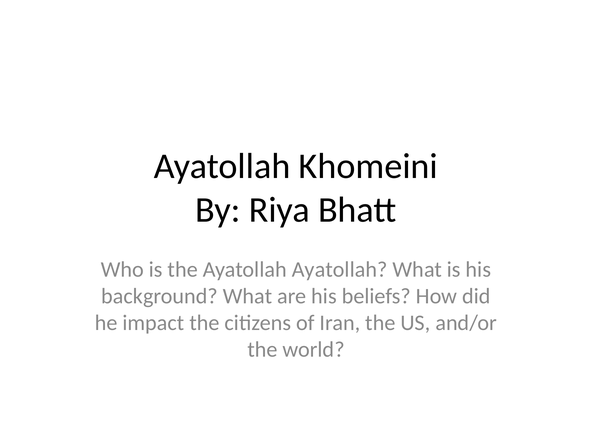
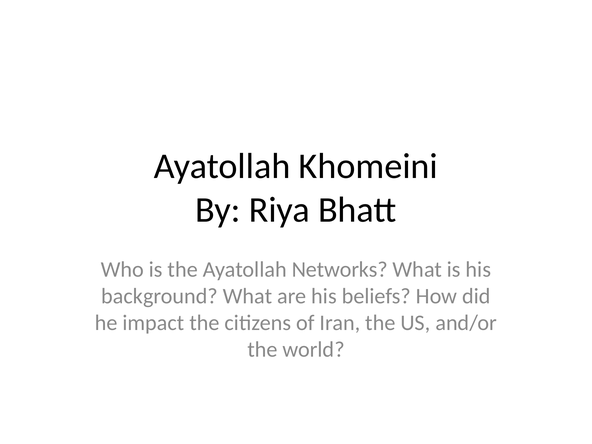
Ayatollah Ayatollah: Ayatollah -> Networks
